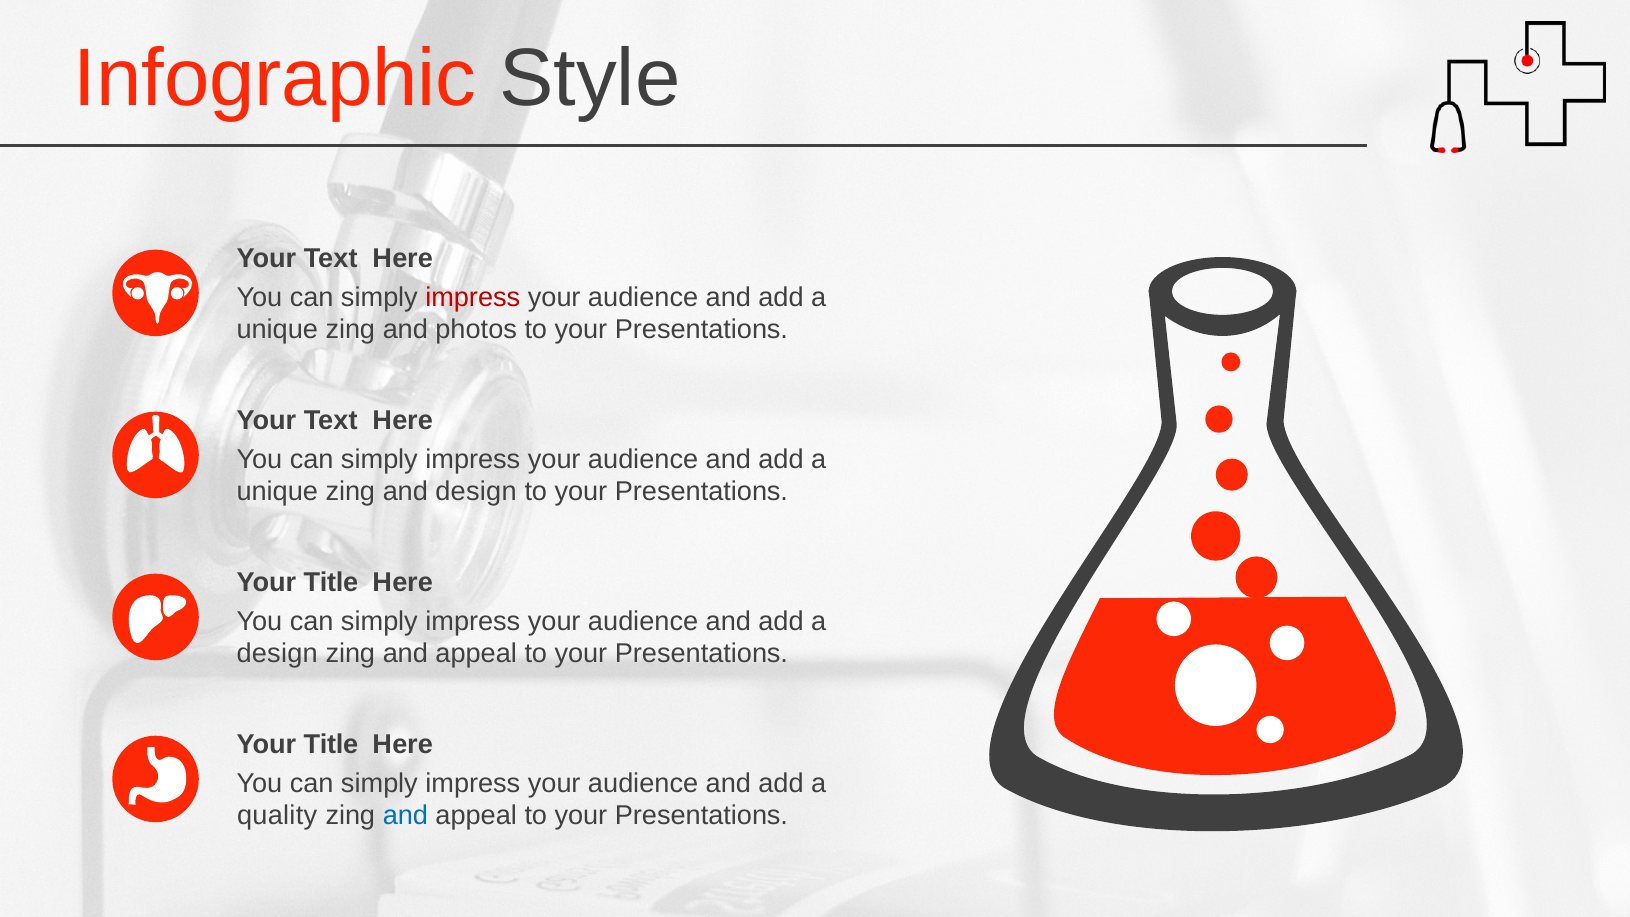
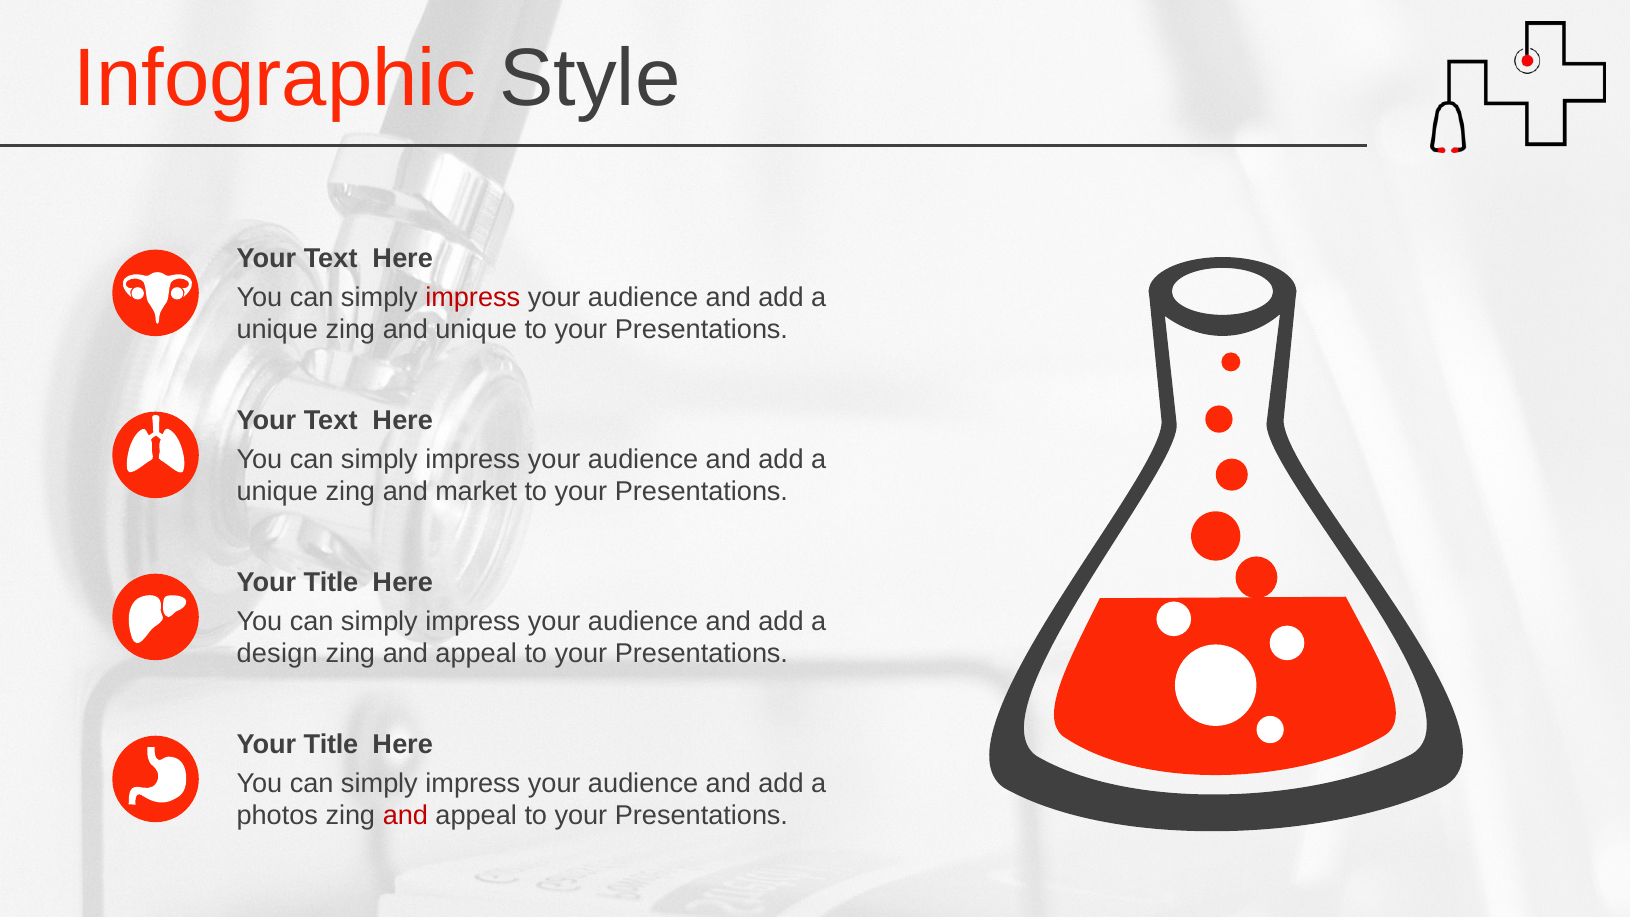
and photos: photos -> unique
and design: design -> market
quality: quality -> photos
and at (405, 816) colour: blue -> red
